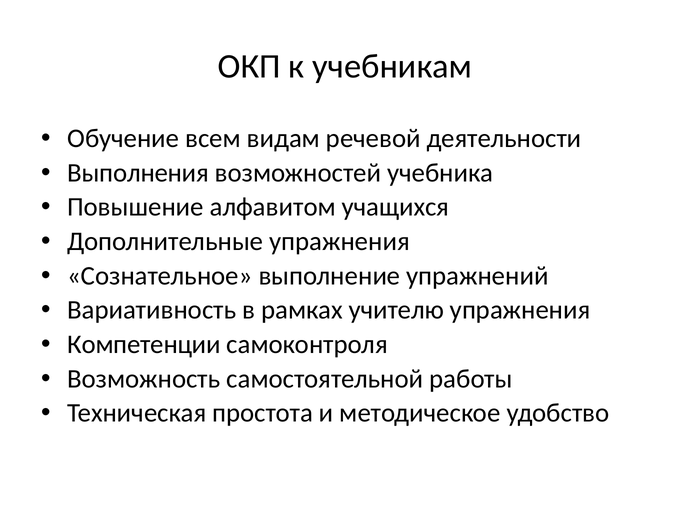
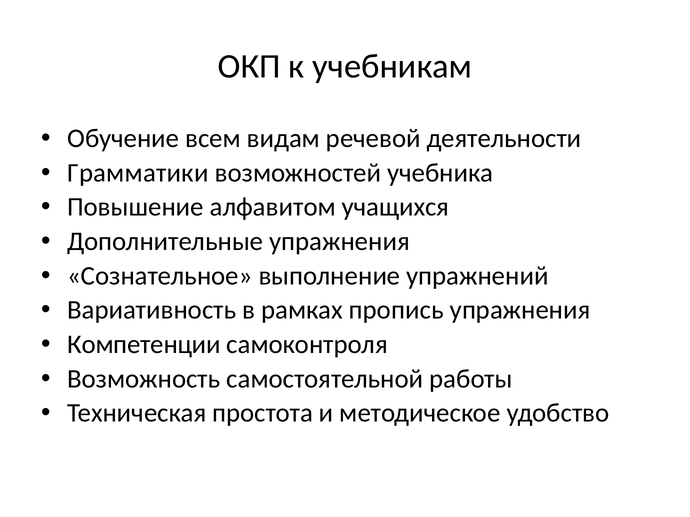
Выполнения: Выполнения -> Грамматики
учителю: учителю -> пропись
